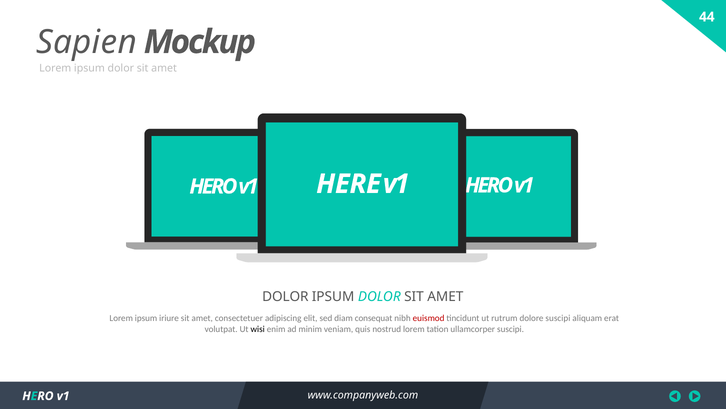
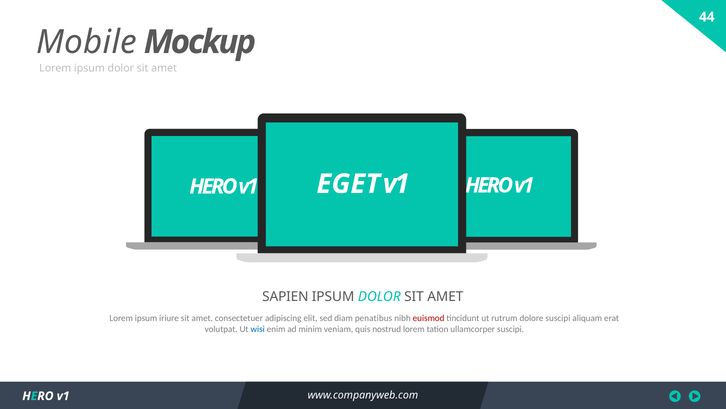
Sapien: Sapien -> Mobile
HERE: HERE -> EGET
DOLOR at (285, 296): DOLOR -> SAPIEN
consequat: consequat -> penatibus
wisi colour: black -> blue
